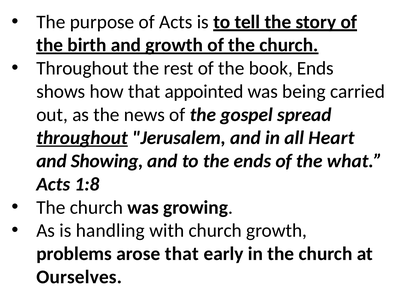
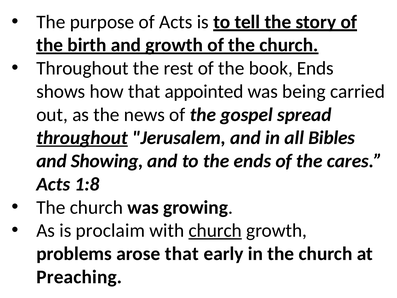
Heart: Heart -> Bibles
what: what -> cares
handling: handling -> proclaim
church at (215, 230) underline: none -> present
Ourselves: Ourselves -> Preaching
